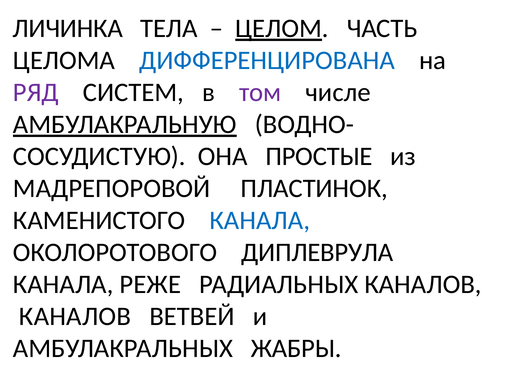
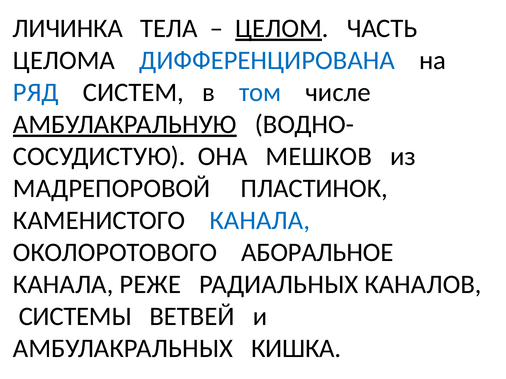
РЯД colour: purple -> blue
том colour: purple -> blue
ПРОСТЫЕ: ПРОСТЫЕ -> МЕШКОВ
ДИПЛЕВРУЛА: ДИПЛЕВРУЛА -> АБОРАЛЬНОЕ
КАНАЛОВ at (75, 317): КАНАЛОВ -> СИСТЕМЫ
ЖАБРЫ: ЖАБРЫ -> КИШКА
